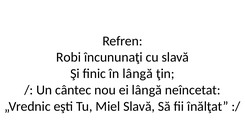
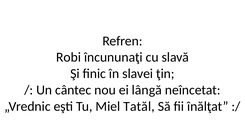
în lângă: lângă -> slavei
Miel Slavă: Slavă -> Tatăl
